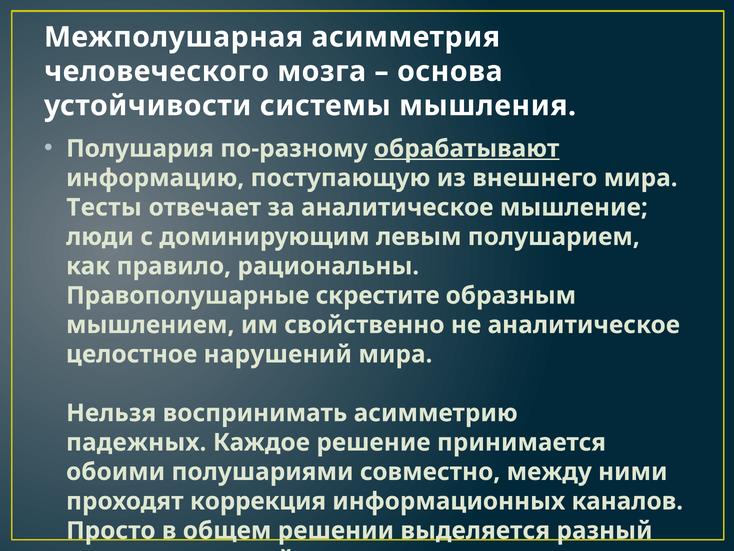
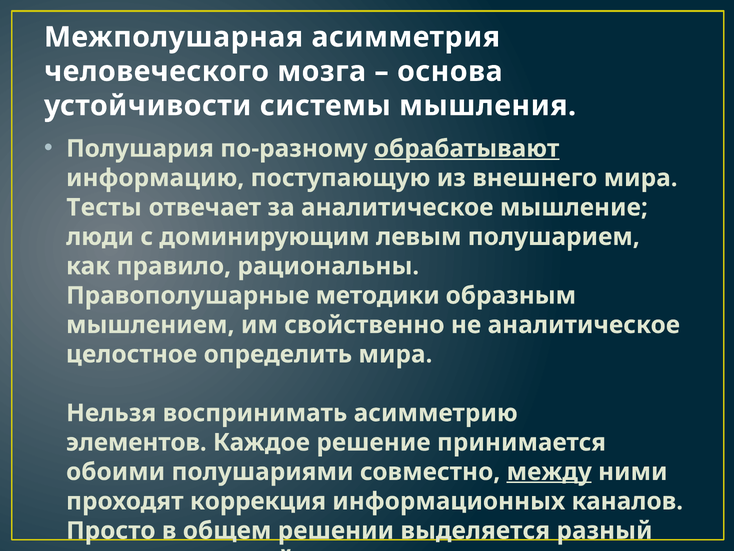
скрестите: скрестите -> методики
нарушений: нарушений -> определить
падежных: падежных -> элементов
между underline: none -> present
